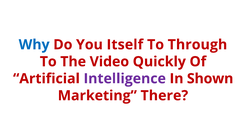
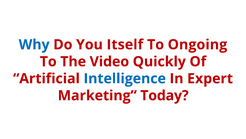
Through: Through -> Ongoing
Intelligence colour: purple -> blue
Shown: Shown -> Expert
There: There -> Today
